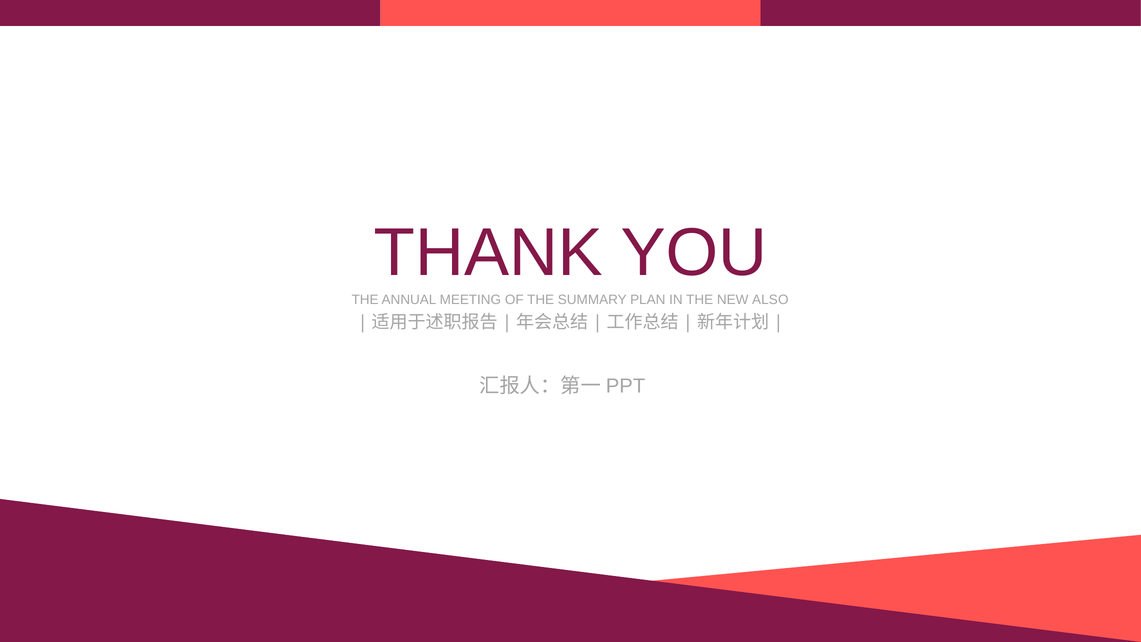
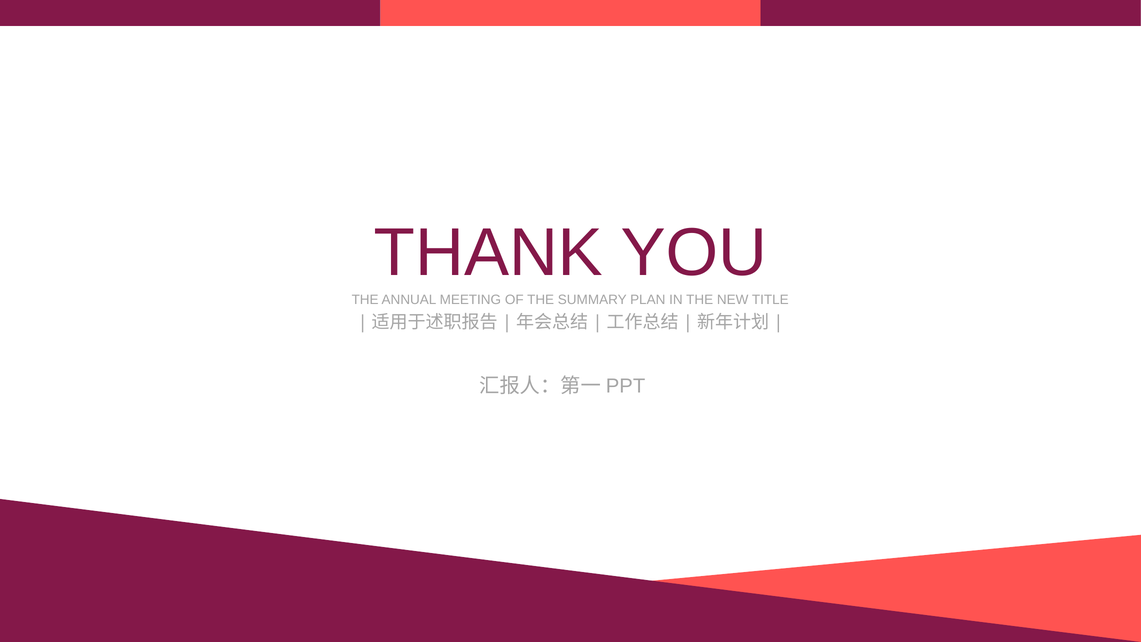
ALSO: ALSO -> TITLE
